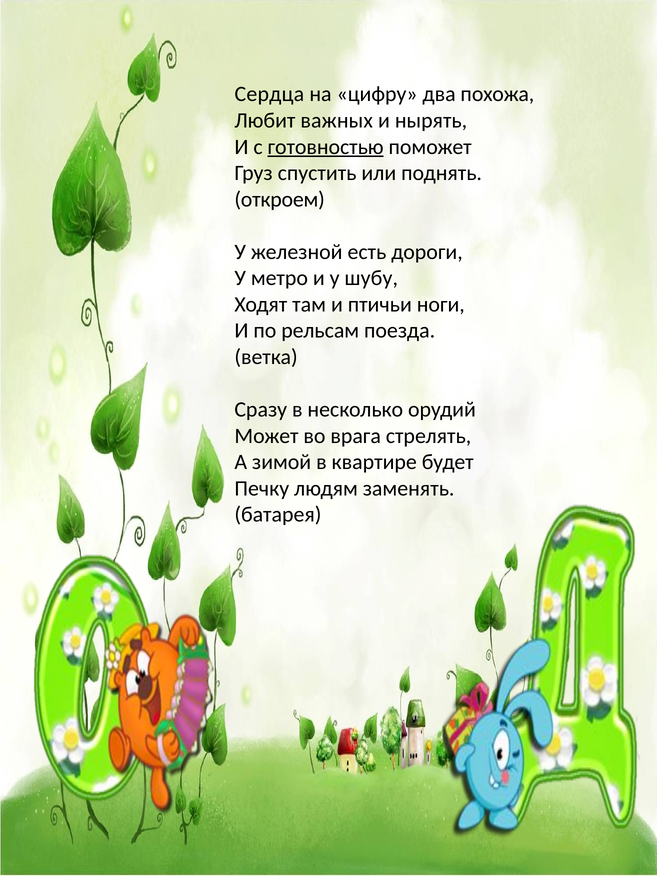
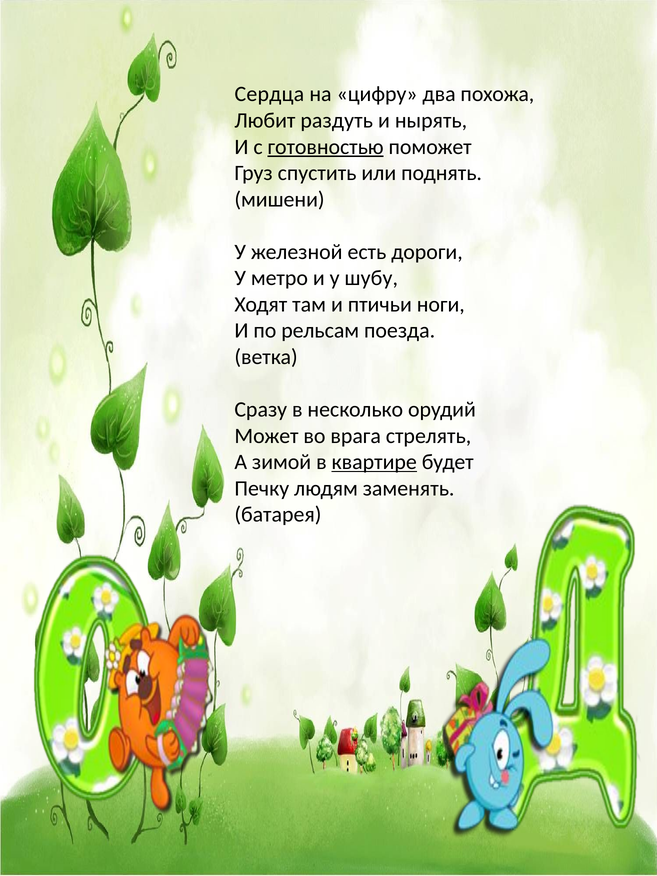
важных: важных -> раздуть
откроем: откроем -> мишени
квартире underline: none -> present
